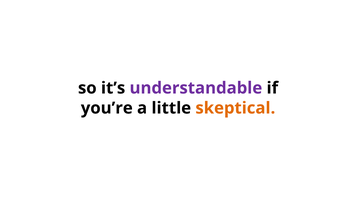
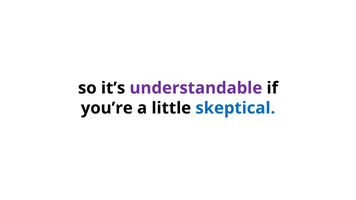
skeptical colour: orange -> blue
